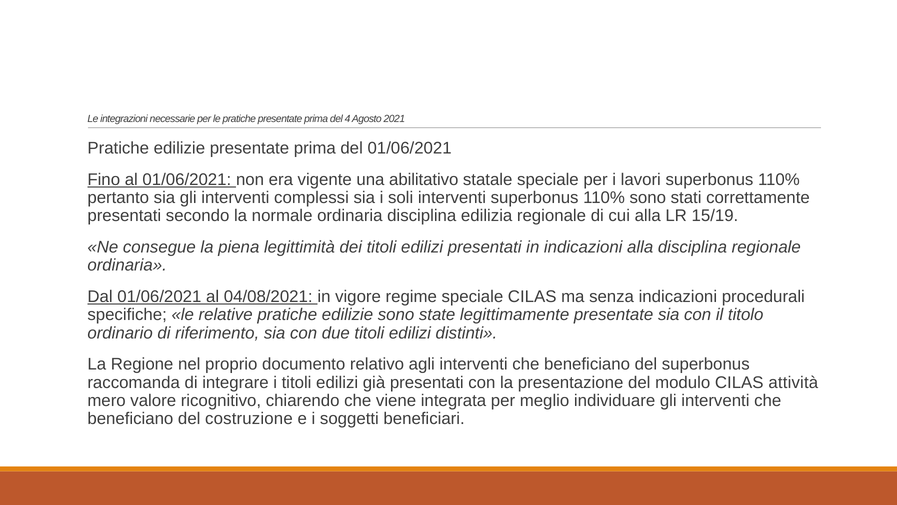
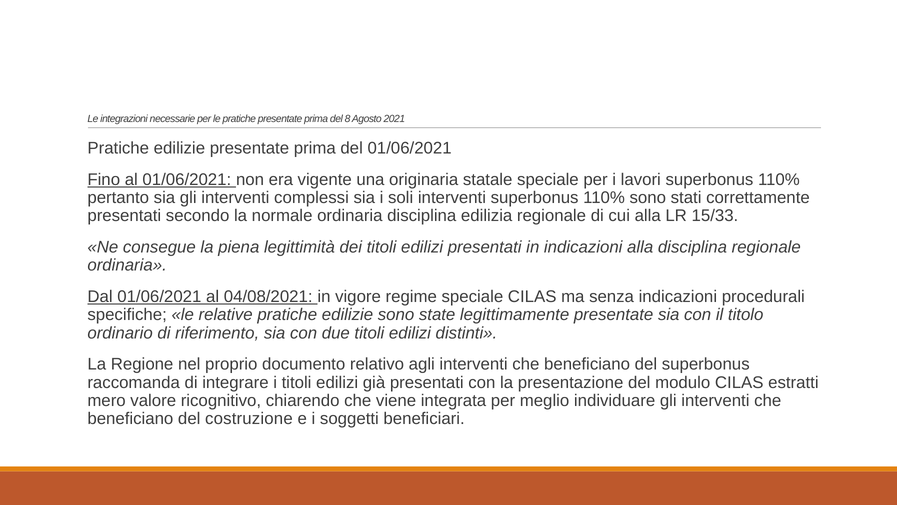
4: 4 -> 8
abilitativo: abilitativo -> originaria
15/19: 15/19 -> 15/33
attività: attività -> estratti
